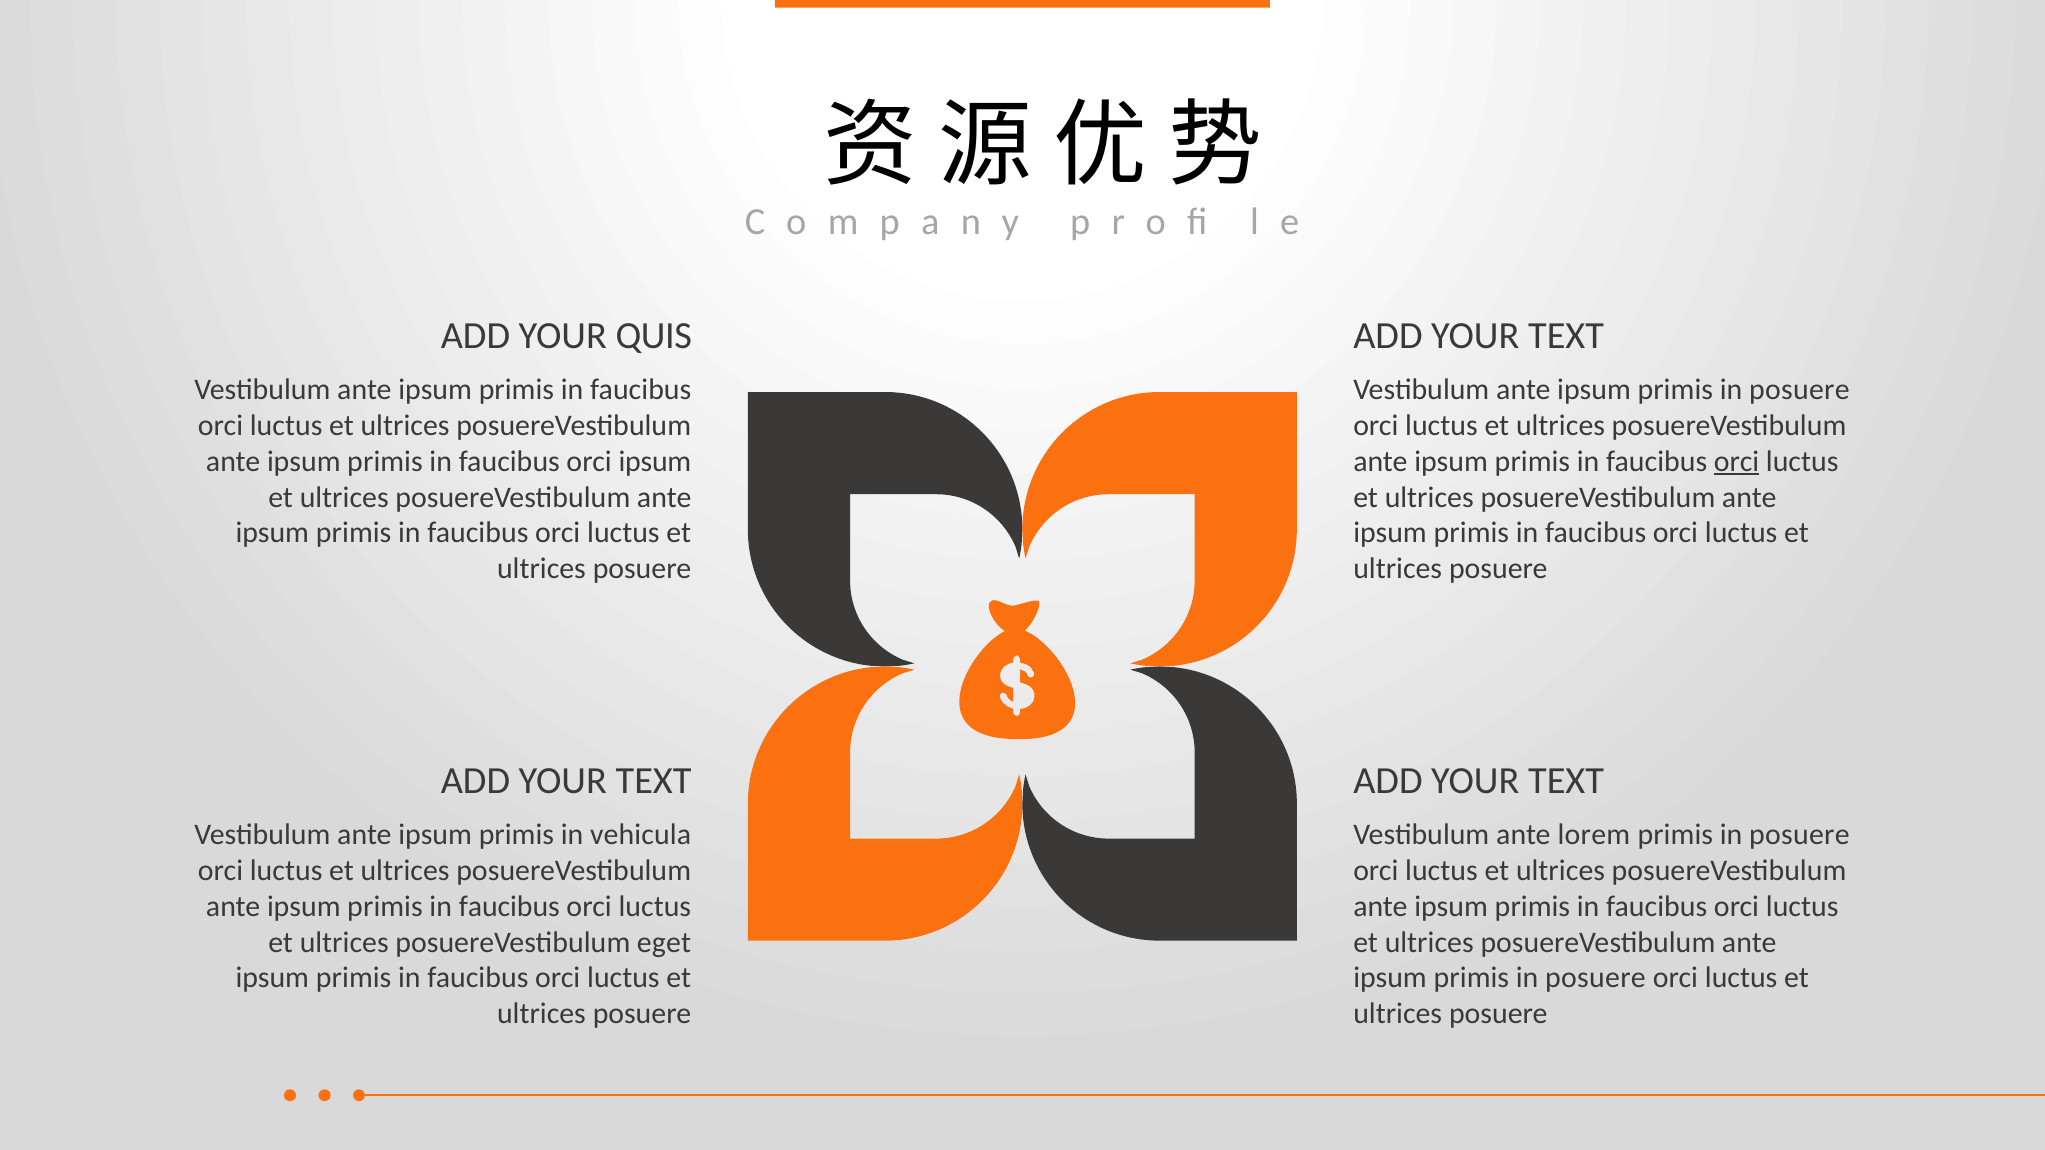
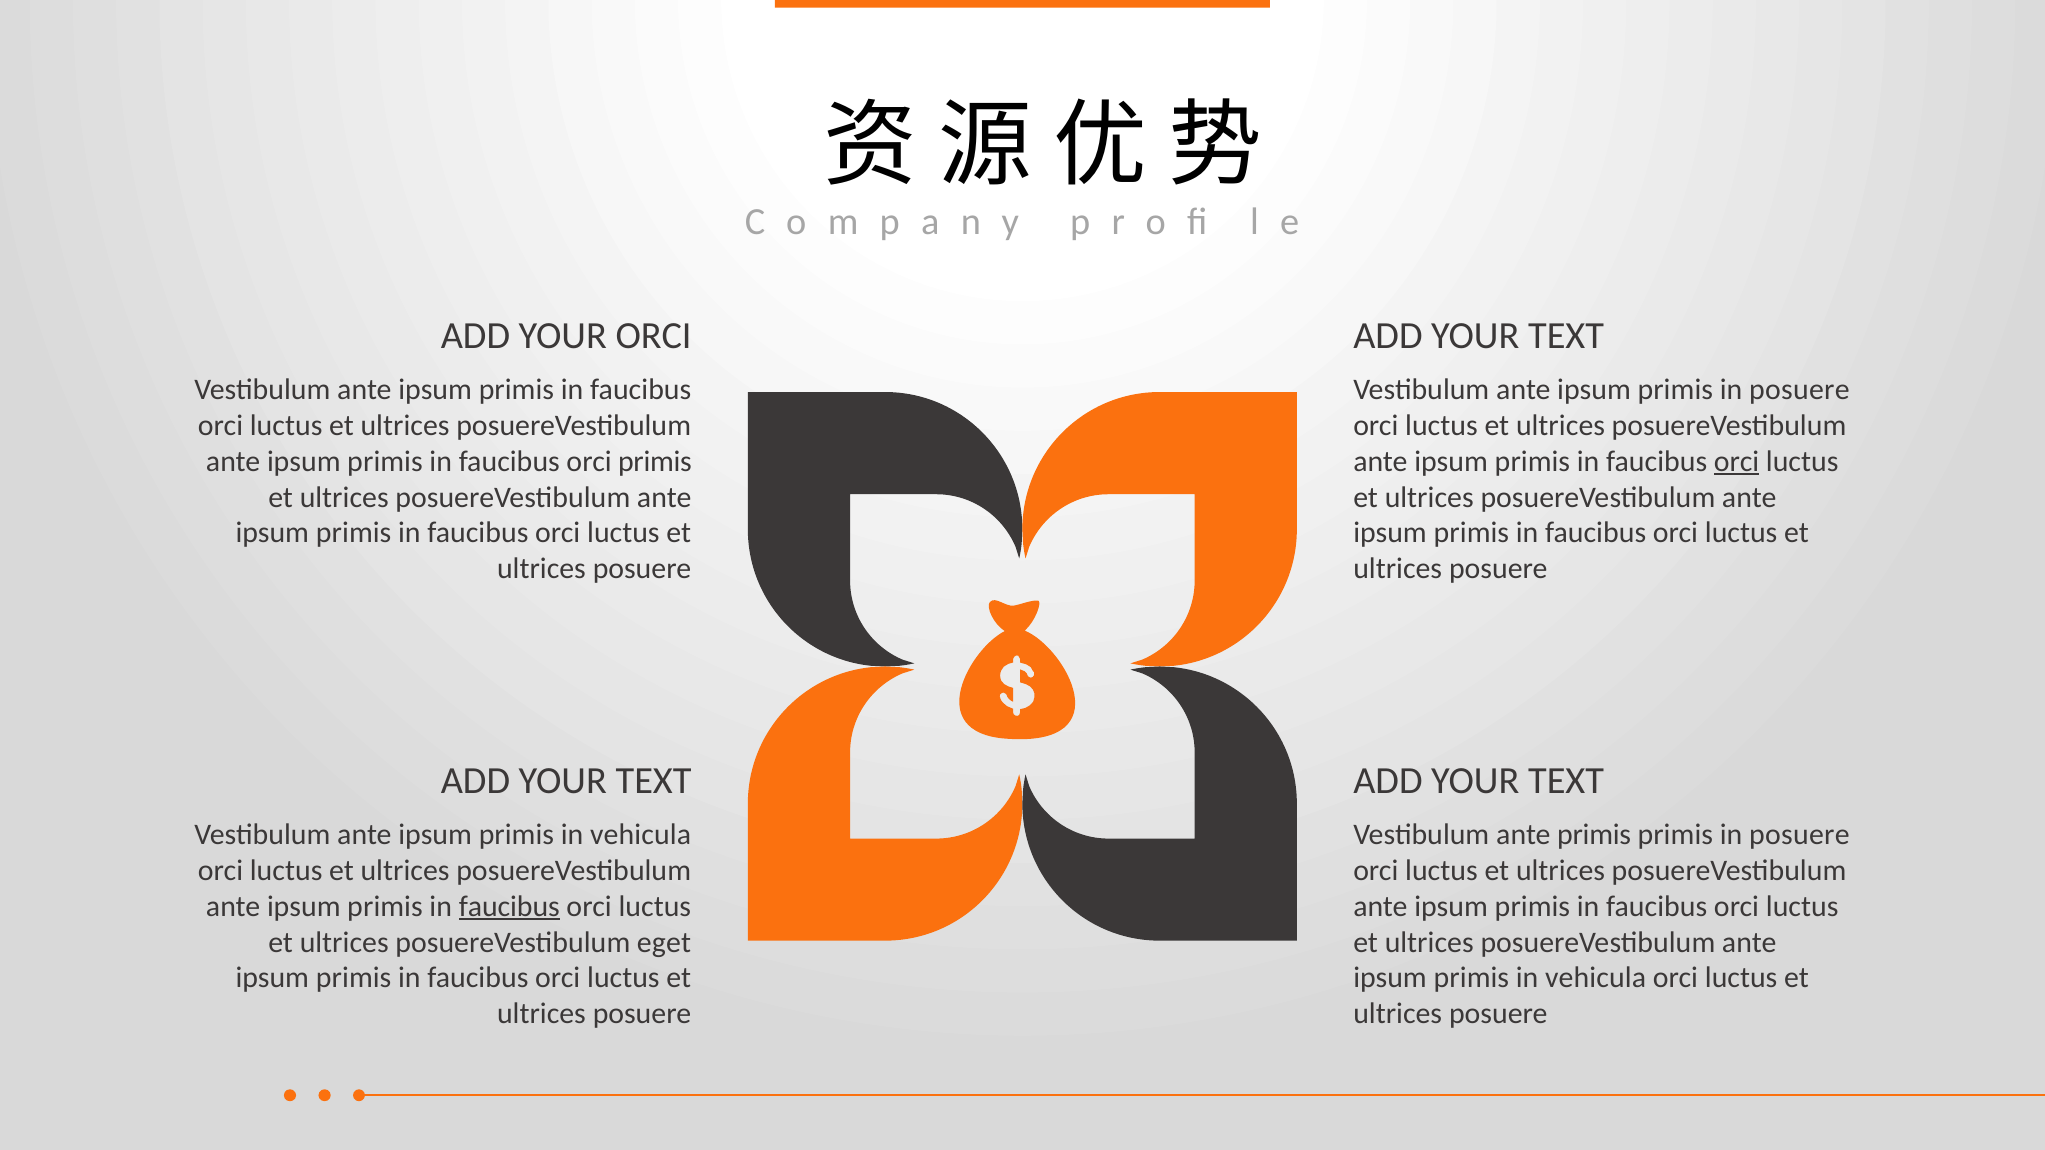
YOUR QUIS: QUIS -> ORCI
orci ipsum: ipsum -> primis
ante lorem: lorem -> primis
faucibus at (509, 907) underline: none -> present
posuere at (1596, 978): posuere -> vehicula
